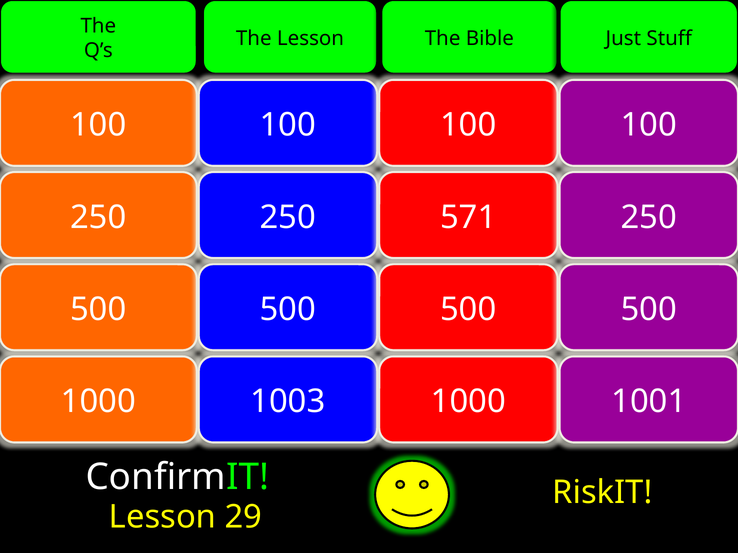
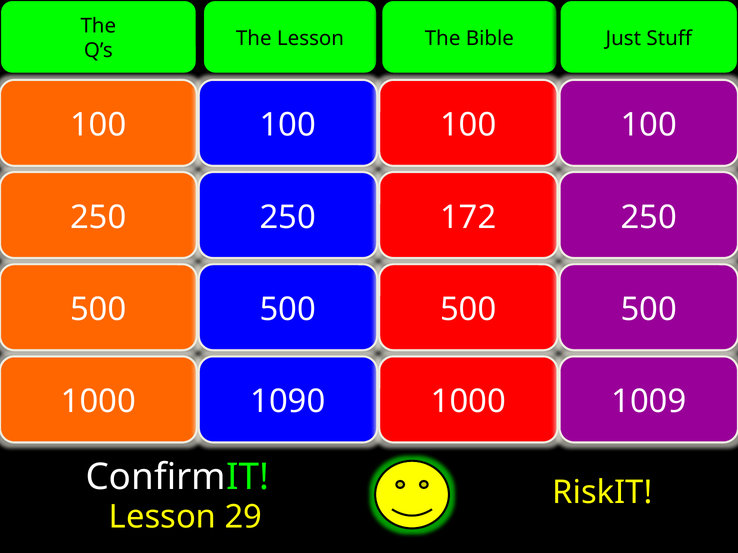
571: 571 -> 172
1003: 1003 -> 1090
1001: 1001 -> 1009
